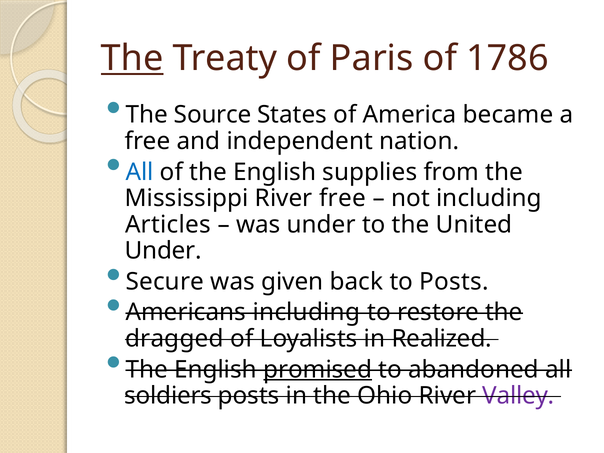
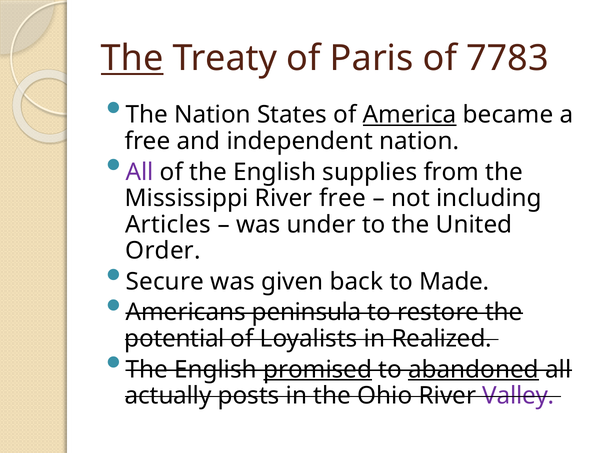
1786: 1786 -> 7783
The Source: Source -> Nation
America underline: none -> present
All at (140, 172) colour: blue -> purple
Under at (163, 251): Under -> Order
to Posts: Posts -> Made
Americans including: including -> peninsula
dragged: dragged -> potential
abandoned underline: none -> present
soldiers: soldiers -> actually
